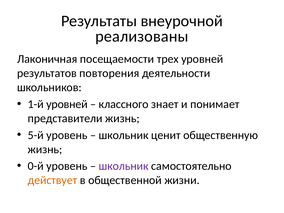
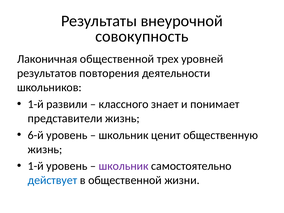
реализованы: реализованы -> совокупность
Лаконичная посещаемости: посещаемости -> общественной
1-й уровней: уровней -> развили
5-й: 5-й -> 6-й
0-й at (36, 166): 0-й -> 1-й
действует colour: orange -> blue
